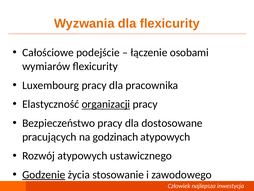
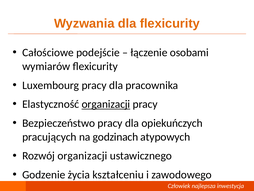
dostosowane: dostosowane -> opiekuńczych
Rozwój atypowych: atypowych -> organizacji
Godzenie underline: present -> none
stosowanie: stosowanie -> kształceniu
